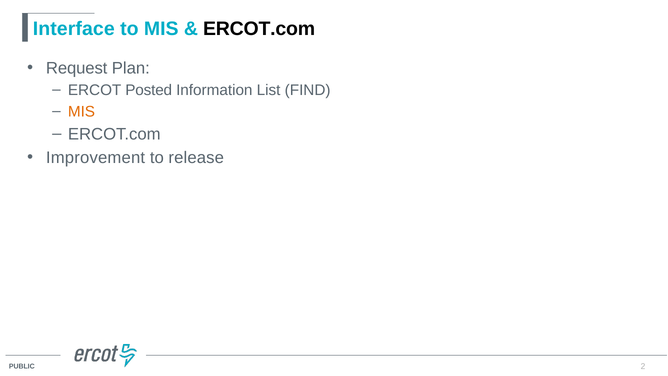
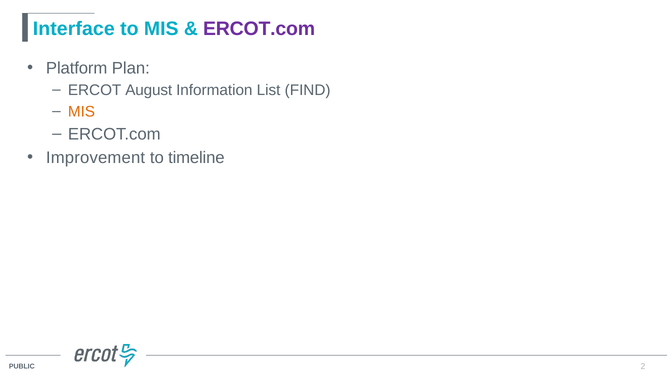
ERCOT.com at (259, 29) colour: black -> purple
Request: Request -> Platform
Posted: Posted -> August
release: release -> timeline
